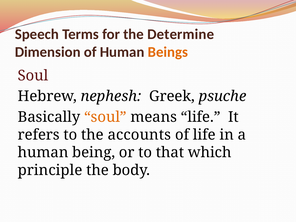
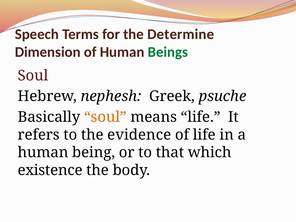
Beings colour: orange -> green
accounts: accounts -> evidence
principle: principle -> existence
